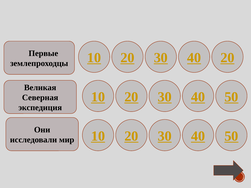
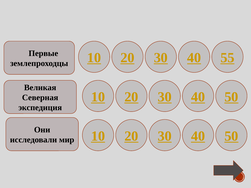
40 20: 20 -> 55
